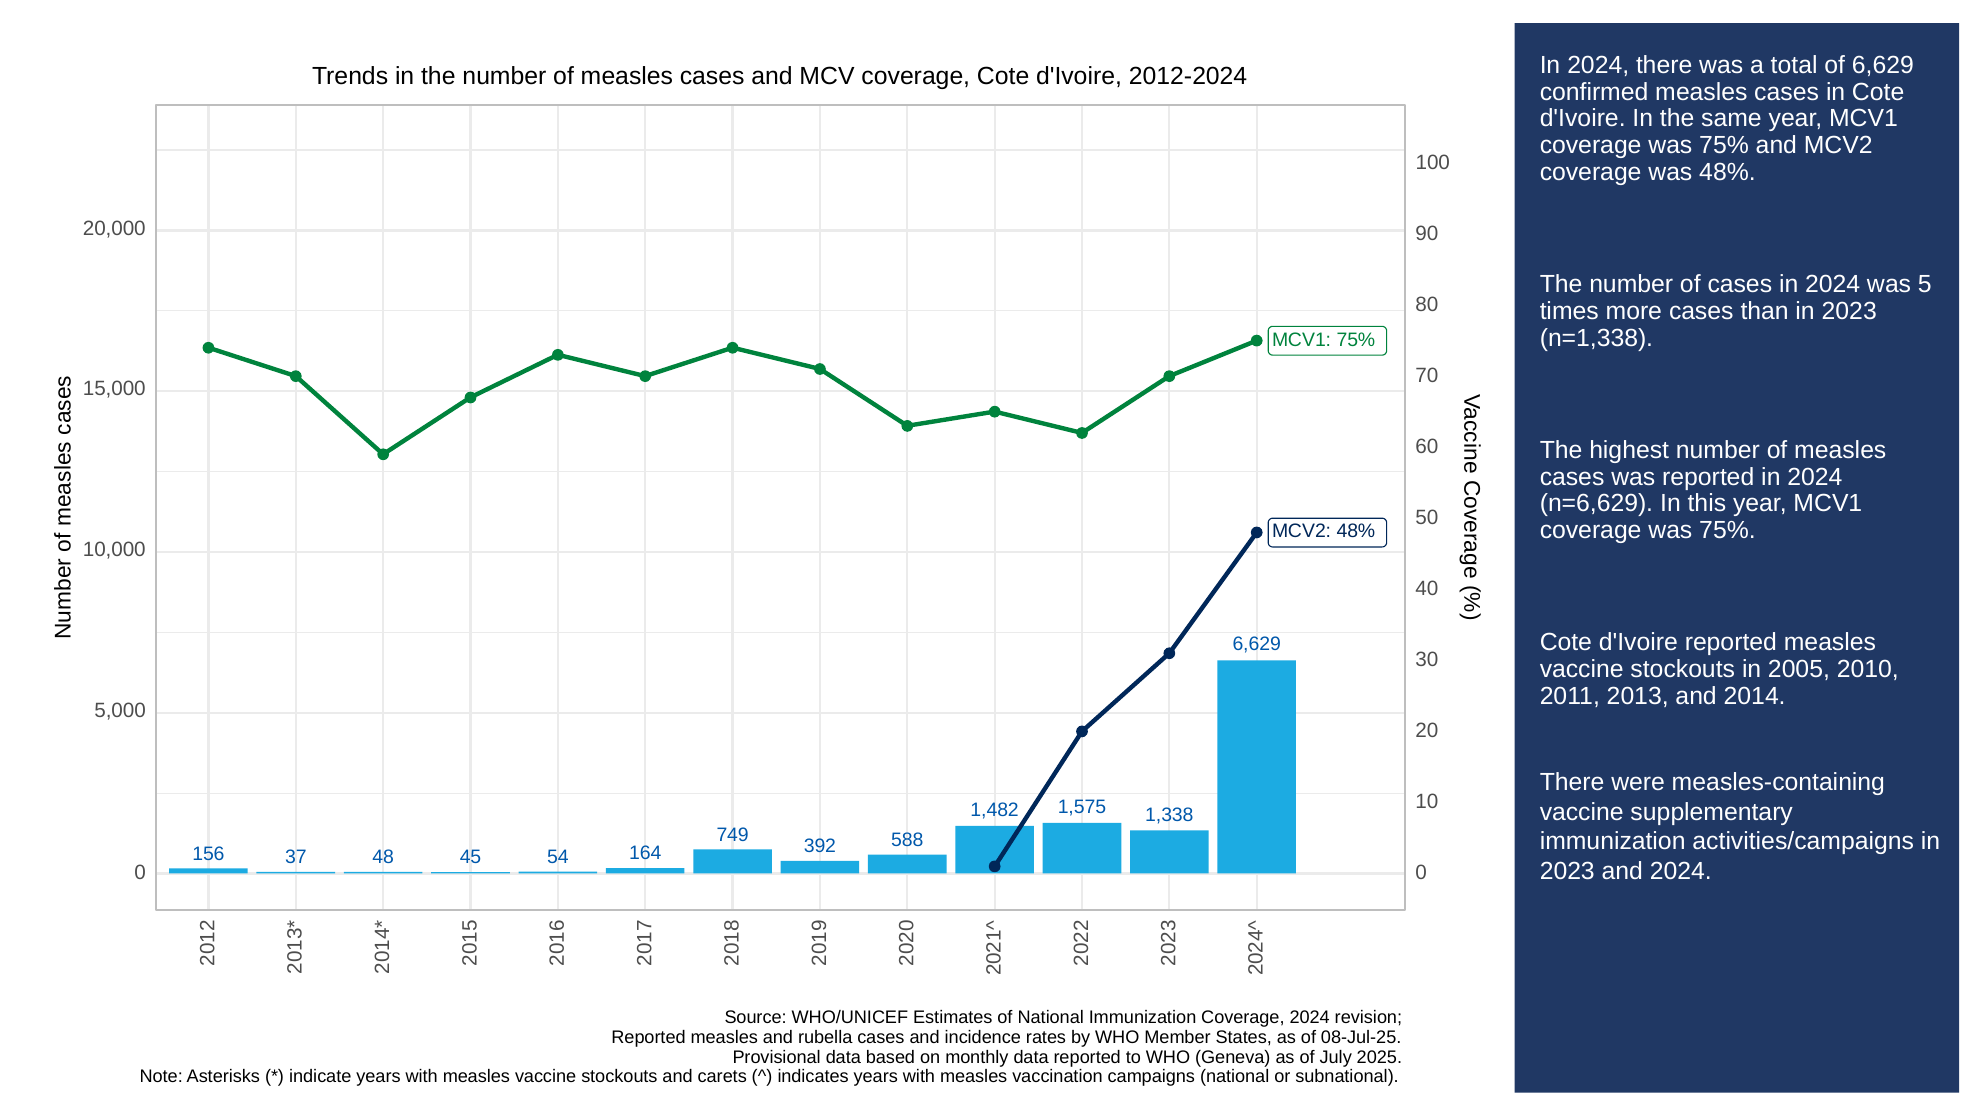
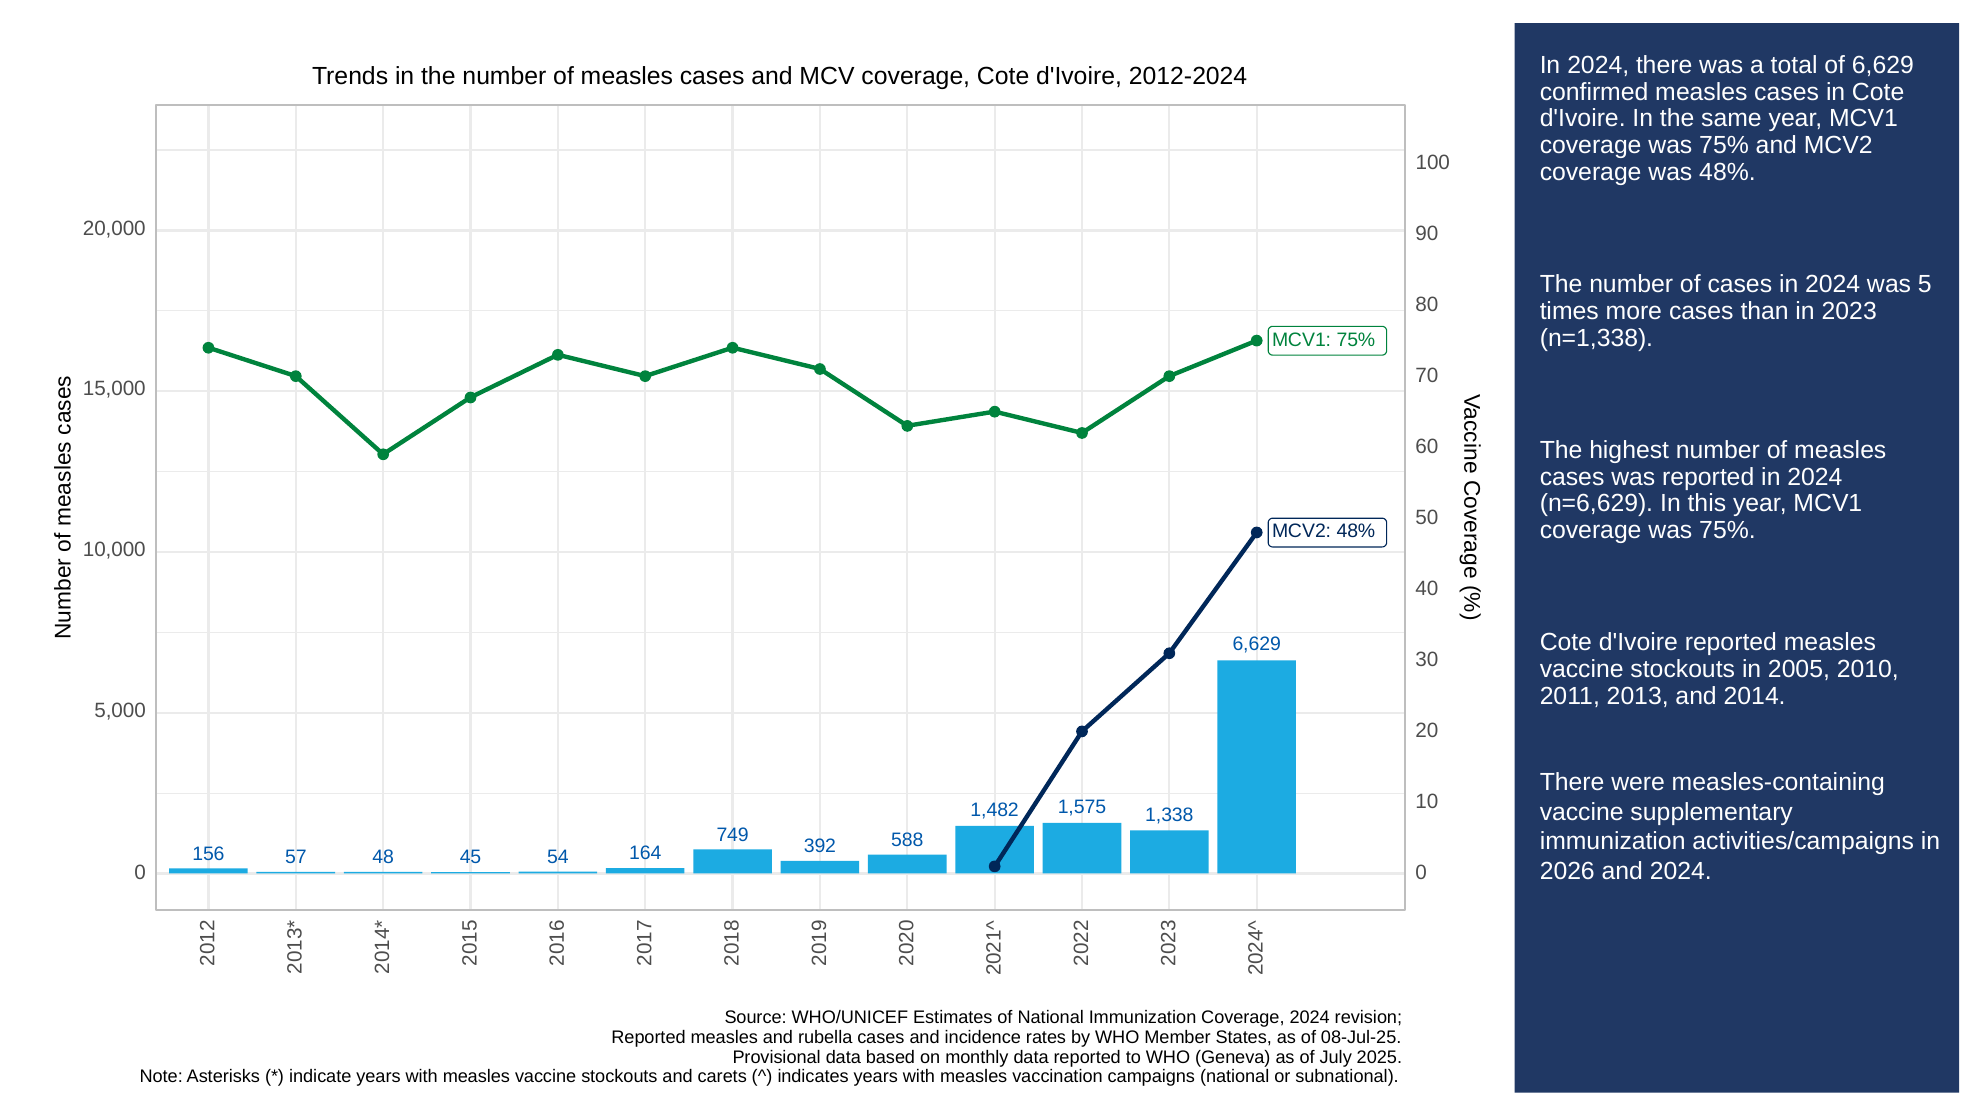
37: 37 -> 57
2023 at (1567, 872): 2023 -> 2026
